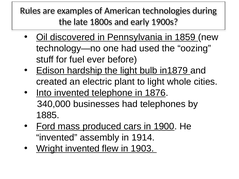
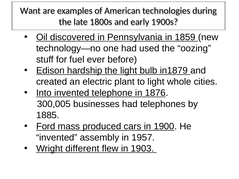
Rules: Rules -> Want
340,000: 340,000 -> 300,005
1914: 1914 -> 1957
Wright invented: invented -> different
